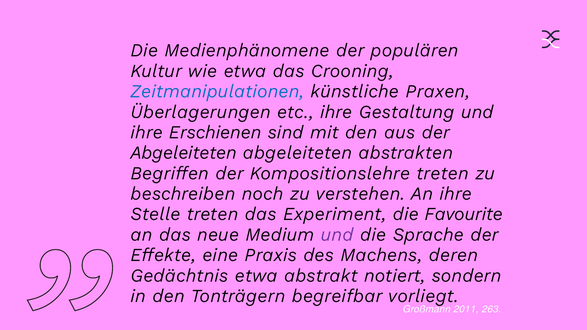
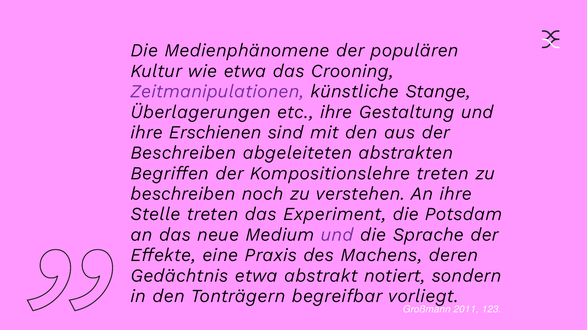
Zeitmanipulationen colour: blue -> purple
Praxen: Praxen -> Stange
Abgeleiteten at (184, 153): Abgeleiteten -> Beschreiben
Favourite: Favourite -> Potsdam
263: 263 -> 123
